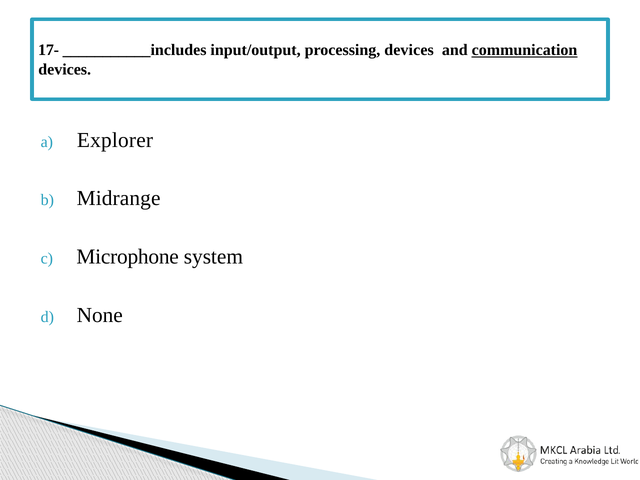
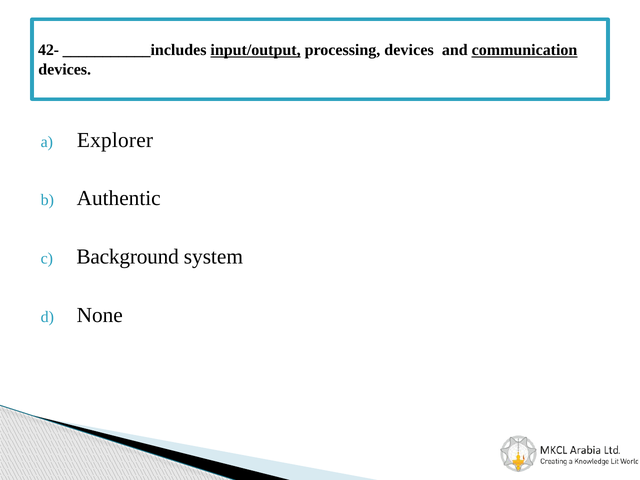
17-: 17- -> 42-
input/output underline: none -> present
Midrange: Midrange -> Authentic
Microphone: Microphone -> Background
